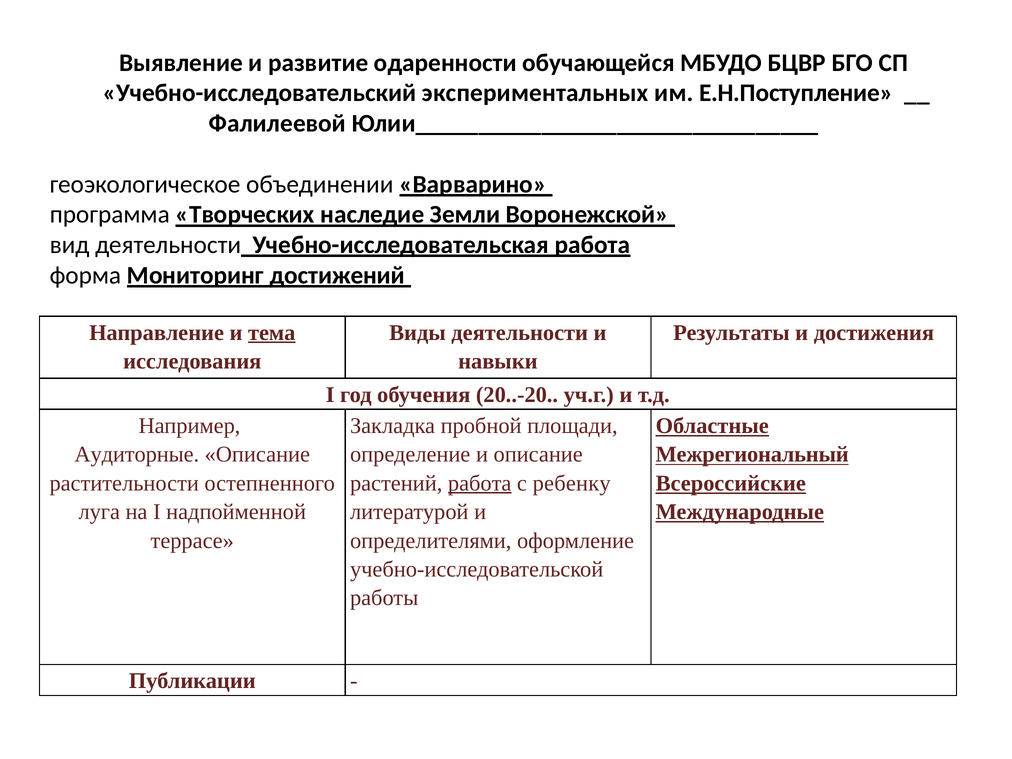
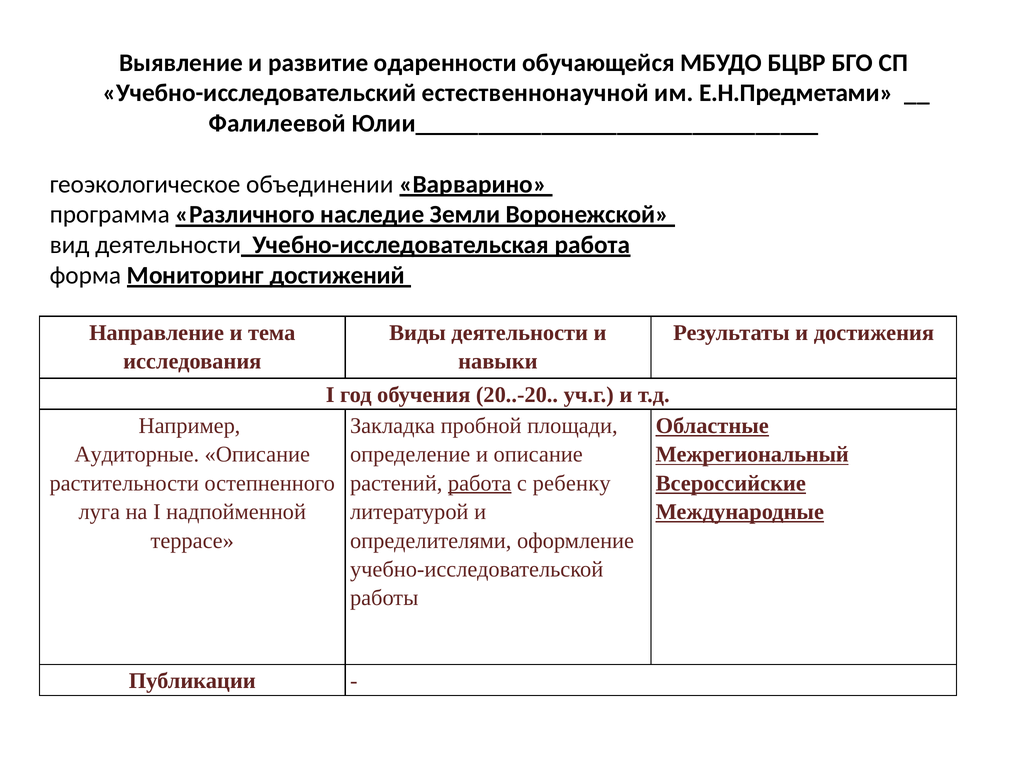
экспериментальных: экспериментальных -> естественнонаучной
Е.Н.Поступление: Е.Н.Поступление -> Е.Н.Предметами
Творческих: Творческих -> Различного
тема underline: present -> none
